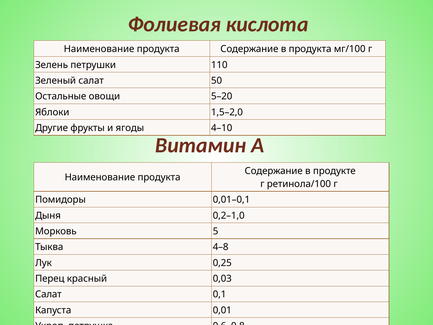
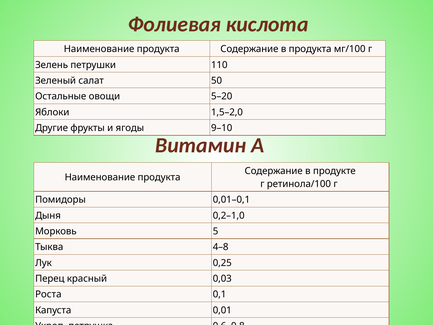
4–10: 4–10 -> 9–10
Салат at (48, 294): Салат -> Роста
